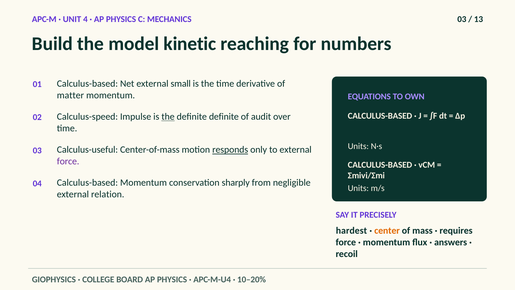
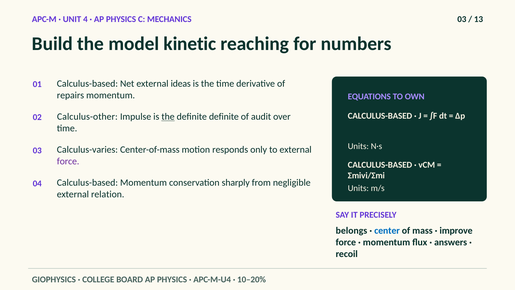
small: small -> ideas
matter: matter -> repairs
Calculus-speed: Calculus-speed -> Calculus-other
Calculus-useful: Calculus-useful -> Calculus-varies
responds underline: present -> none
hardest: hardest -> belongs
center colour: orange -> blue
requires: requires -> improve
